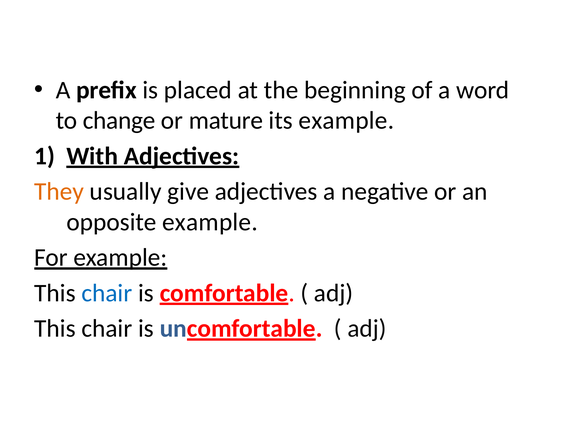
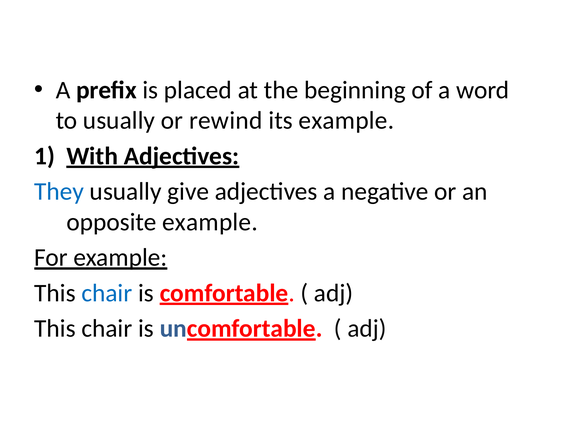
to change: change -> usually
mature: mature -> rewind
They colour: orange -> blue
